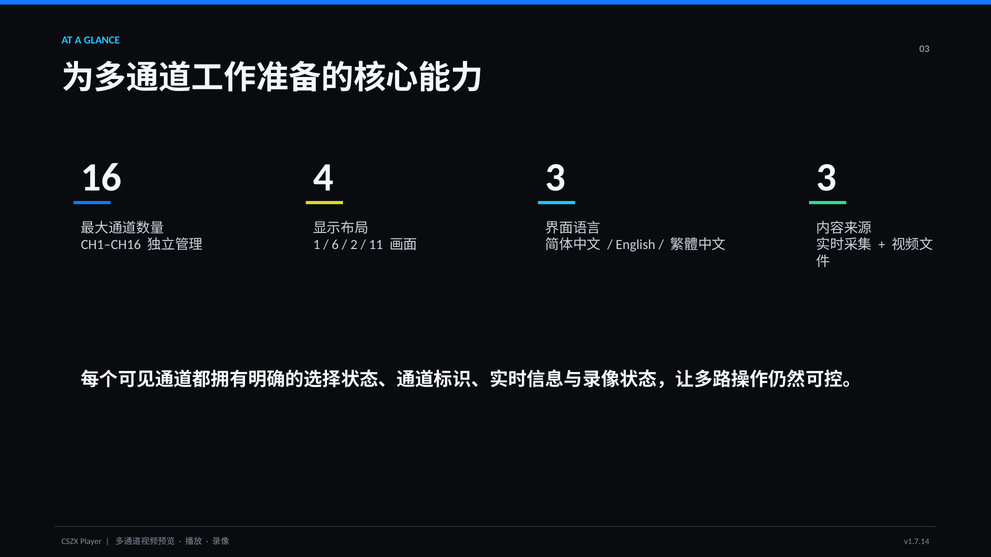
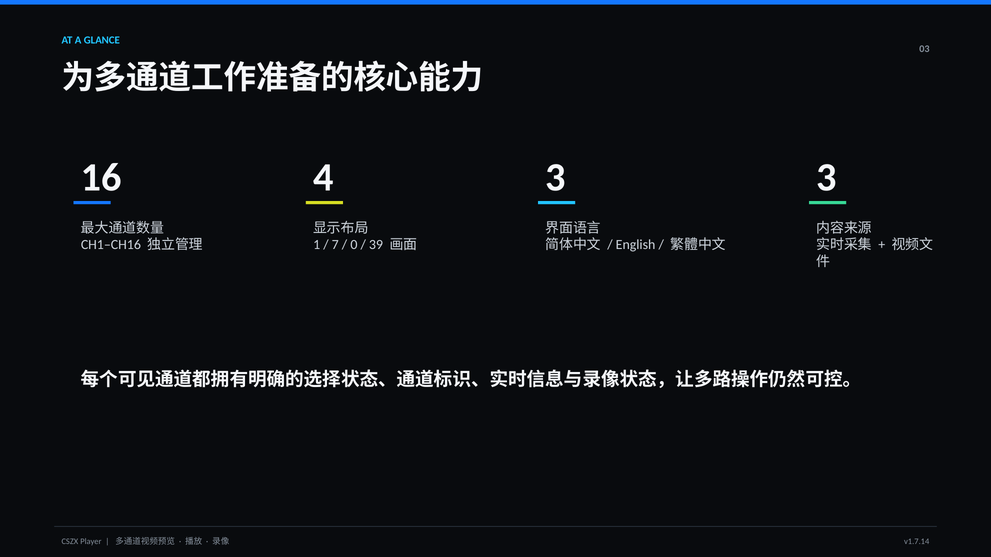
6: 6 -> 7
2: 2 -> 0
11: 11 -> 39
